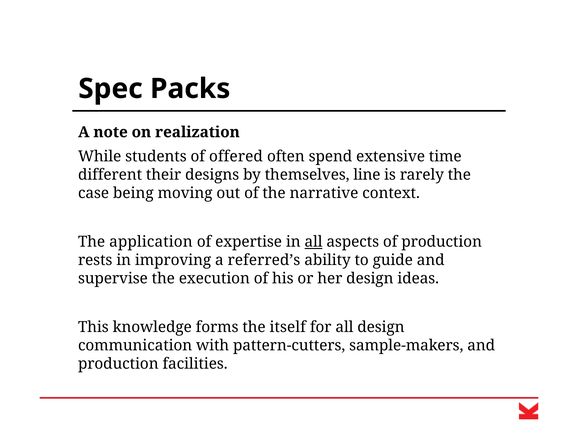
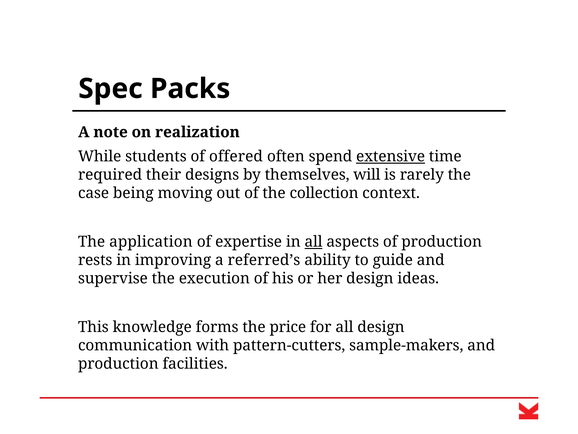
extensive underline: none -> present
different: different -> required
line: line -> will
narrative: narrative -> collection
itself: itself -> price
